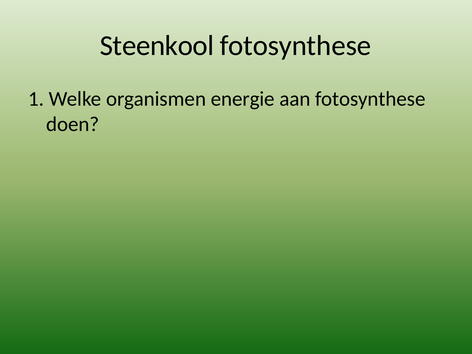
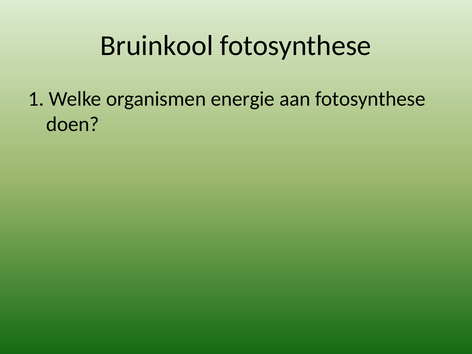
Steenkool: Steenkool -> Bruinkool
